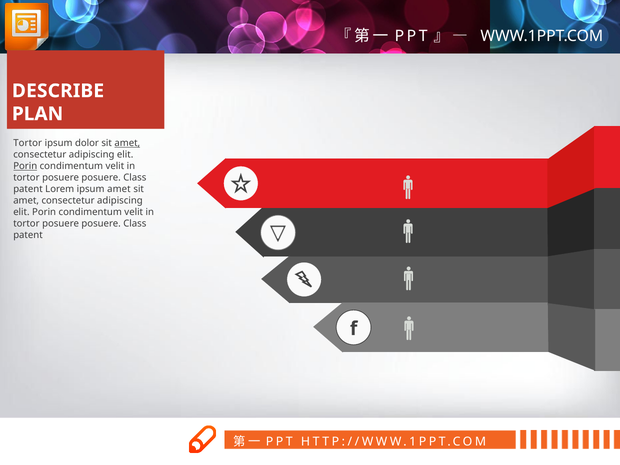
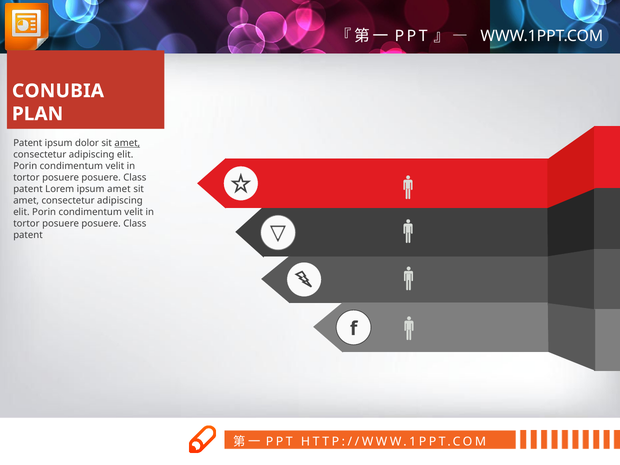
DESCRIBE: DESCRIBE -> CONUBIA
Tortor at (28, 143): Tortor -> Patent
Porin at (25, 166) underline: present -> none
